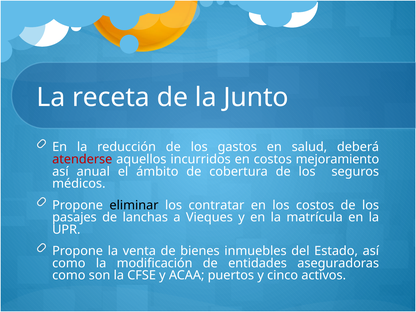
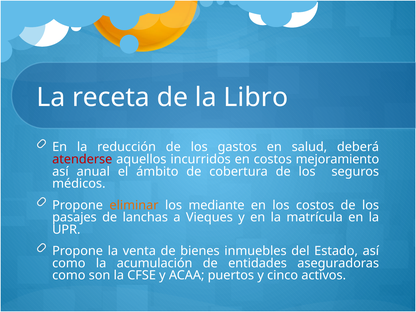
Junto: Junto -> Libro
eliminar colour: black -> orange
contratar: contratar -> mediante
modificación: modificación -> acumulación
